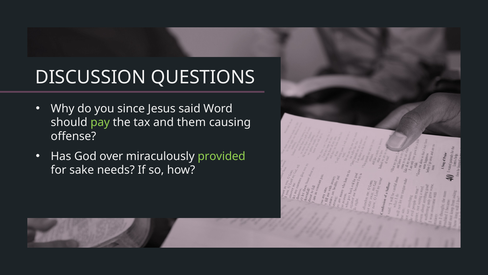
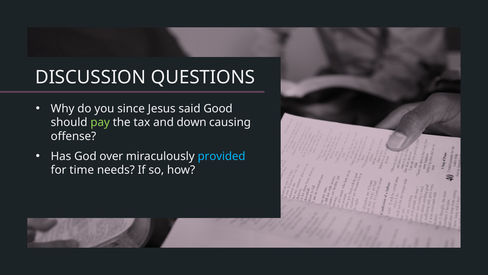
Word: Word -> Good
them: them -> down
provided colour: light green -> light blue
sake: sake -> time
